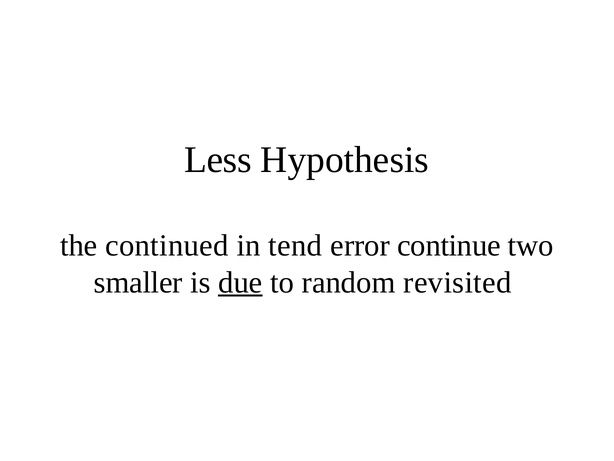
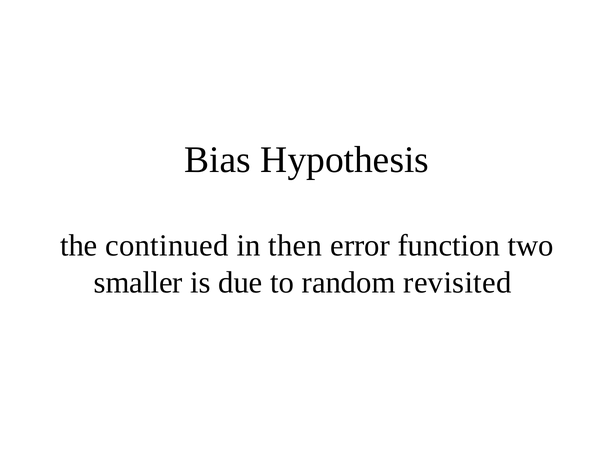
Less: Less -> Bias
tend: tend -> then
continue: continue -> function
due underline: present -> none
